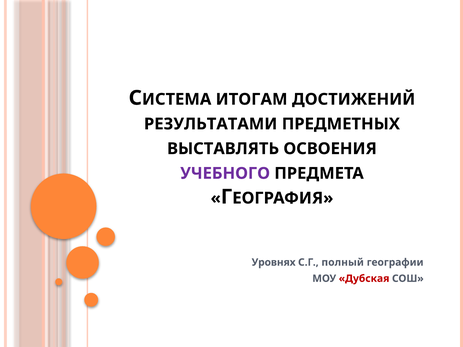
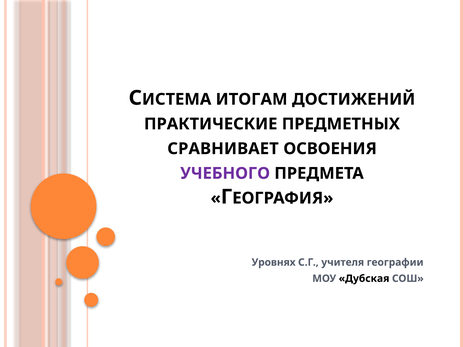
РЕЗУЛЬТАТАМИ: РЕЗУЛЬТАТАМИ -> ПРАКТИЧЕСКИЕ
ВЫСТАВЛЯТЬ: ВЫСТАВЛЯТЬ -> СРАВНИВАЕТ
полный: полный -> учителя
Дубская colour: red -> black
